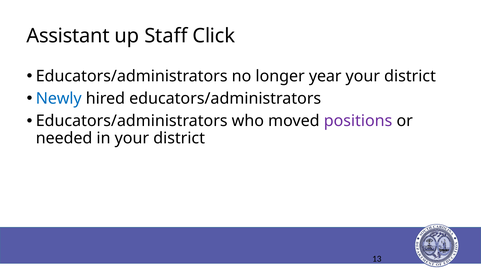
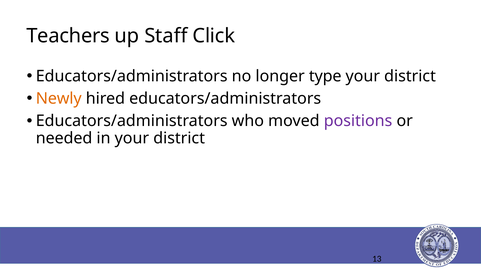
Assistant: Assistant -> Teachers
year: year -> type
Newly colour: blue -> orange
